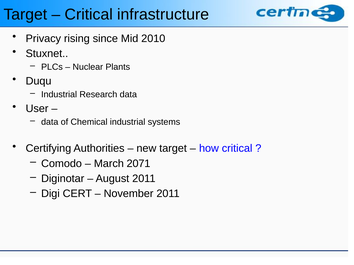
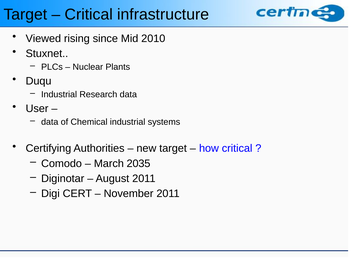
Privacy: Privacy -> Viewed
2071: 2071 -> 2035
